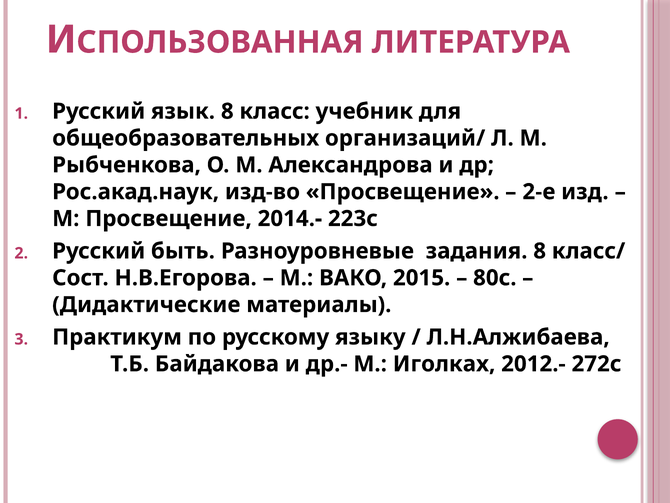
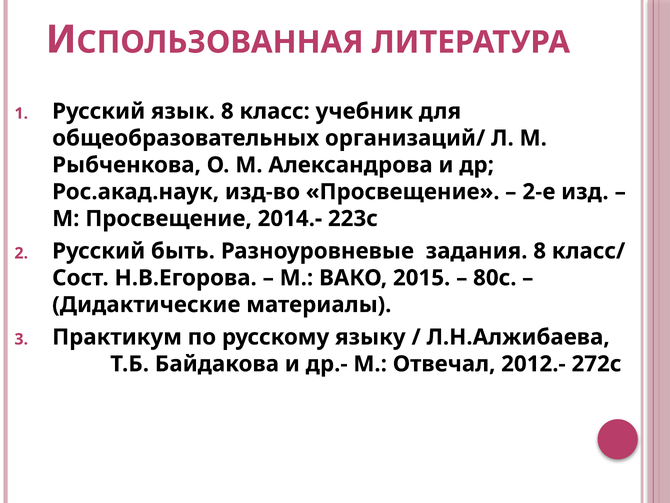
Иголках: Иголках -> Отвечал
